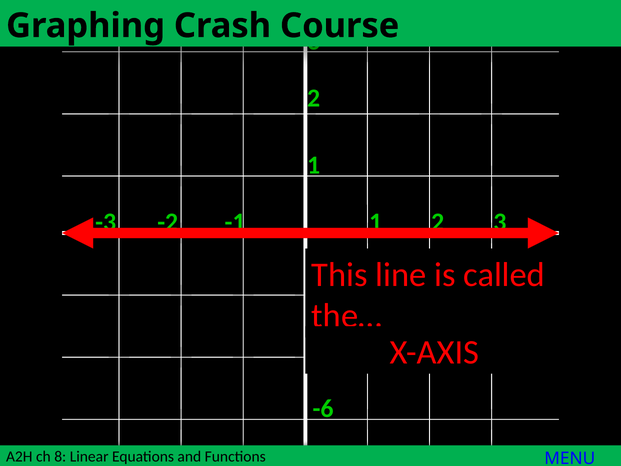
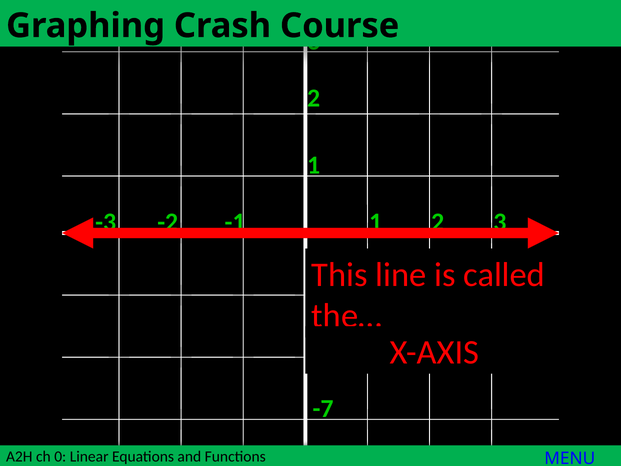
-6: -6 -> -7
8: 8 -> 0
